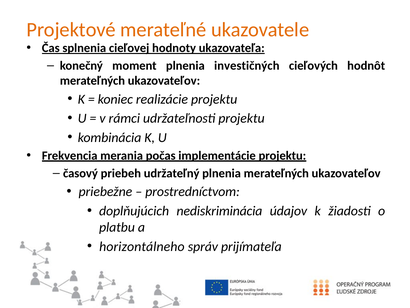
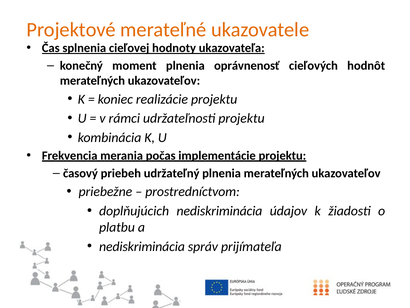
investičných: investičných -> oprávnenosť
horizontálneho at (142, 246): horizontálneho -> nediskriminácia
